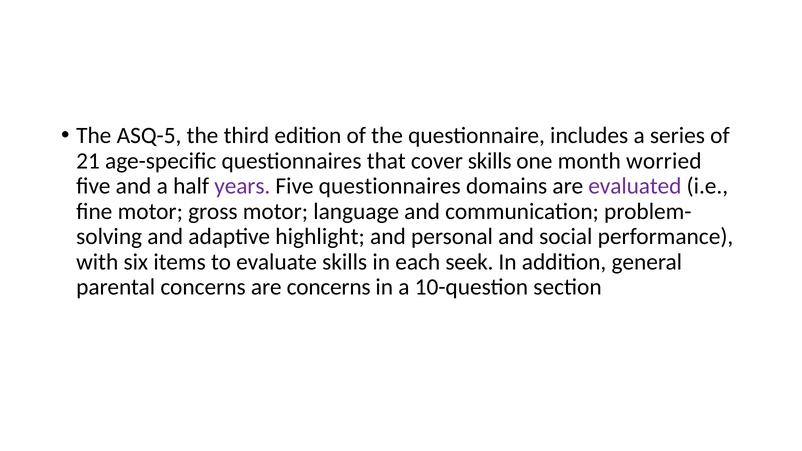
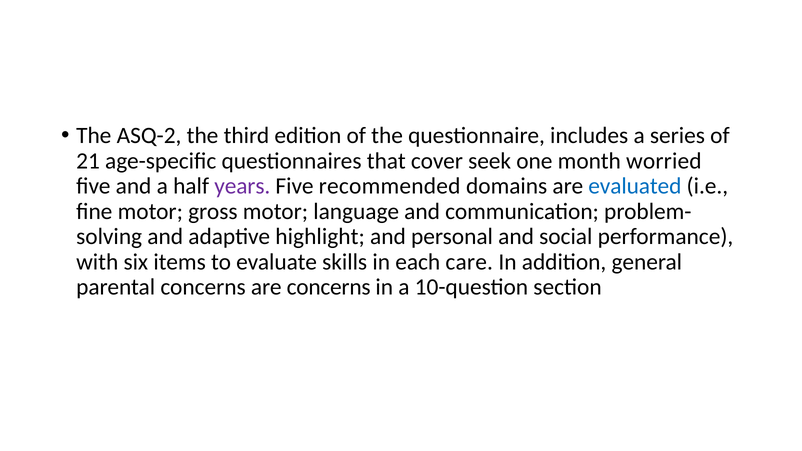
ASQ-5: ASQ-5 -> ASQ-2
cover skills: skills -> seek
Five questionnaires: questionnaires -> recommended
evaluated colour: purple -> blue
seek: seek -> care
